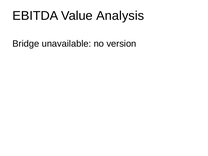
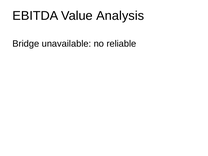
version: version -> reliable
